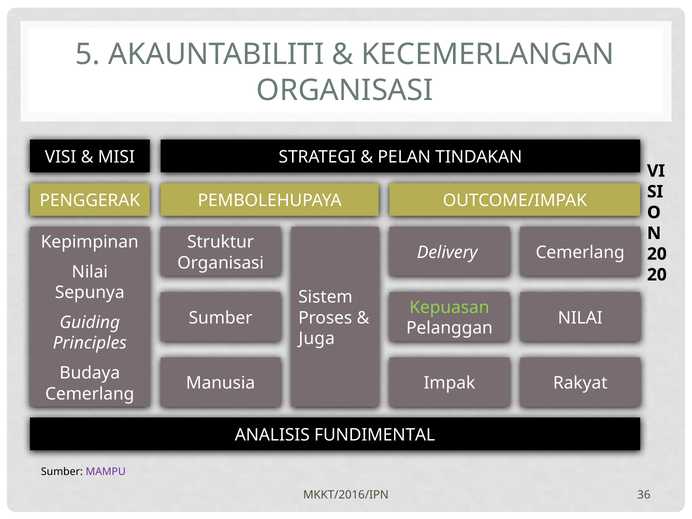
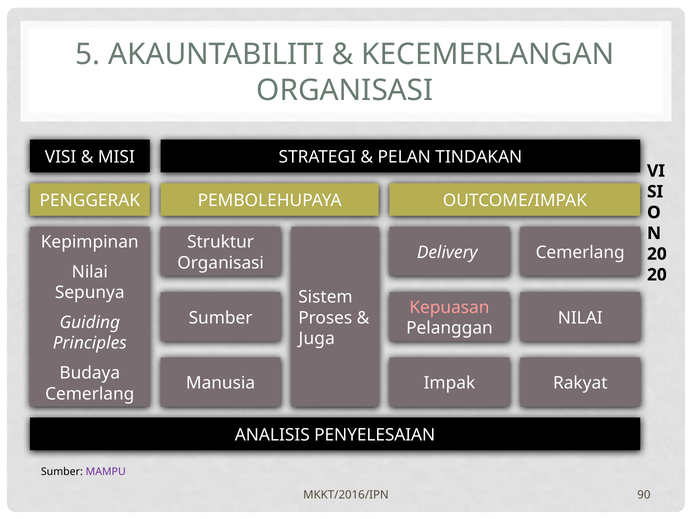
Kepuasan colour: light green -> pink
FUNDIMENTAL: FUNDIMENTAL -> PENYELESAIAN
36: 36 -> 90
